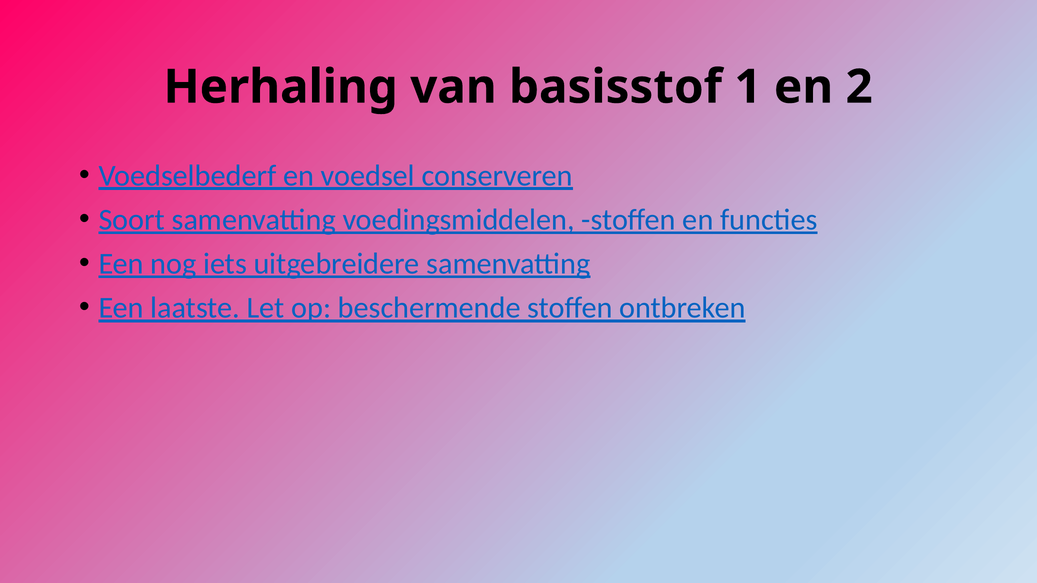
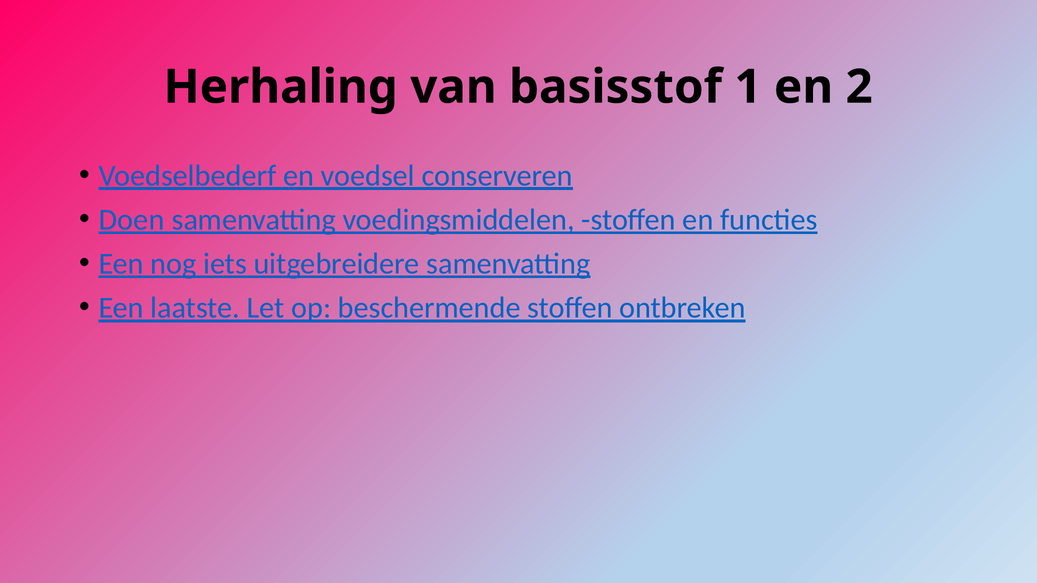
Soort: Soort -> Doen
